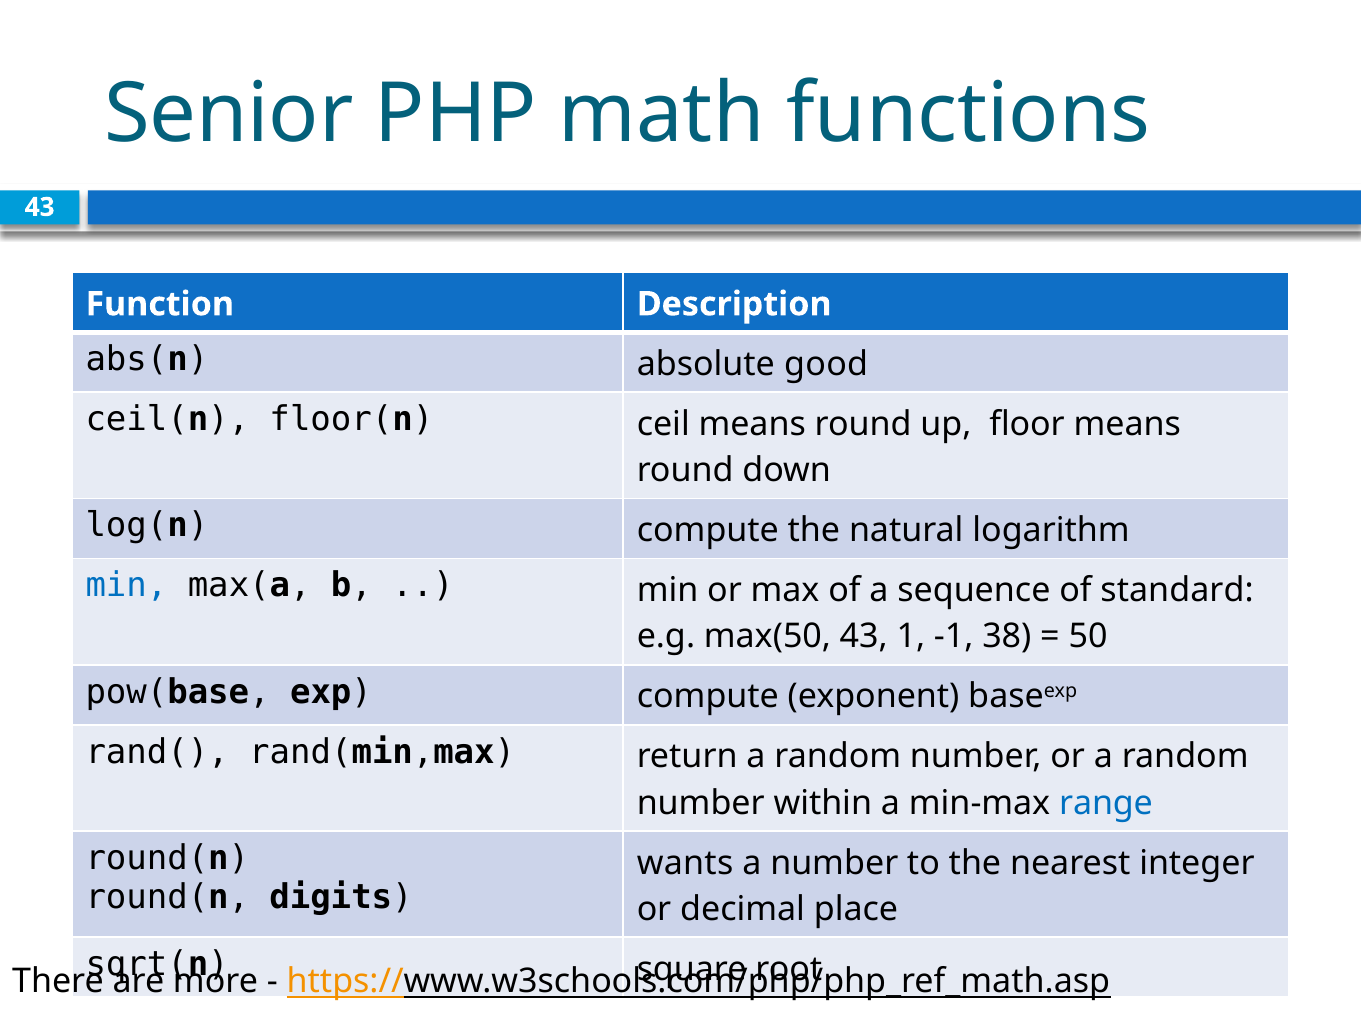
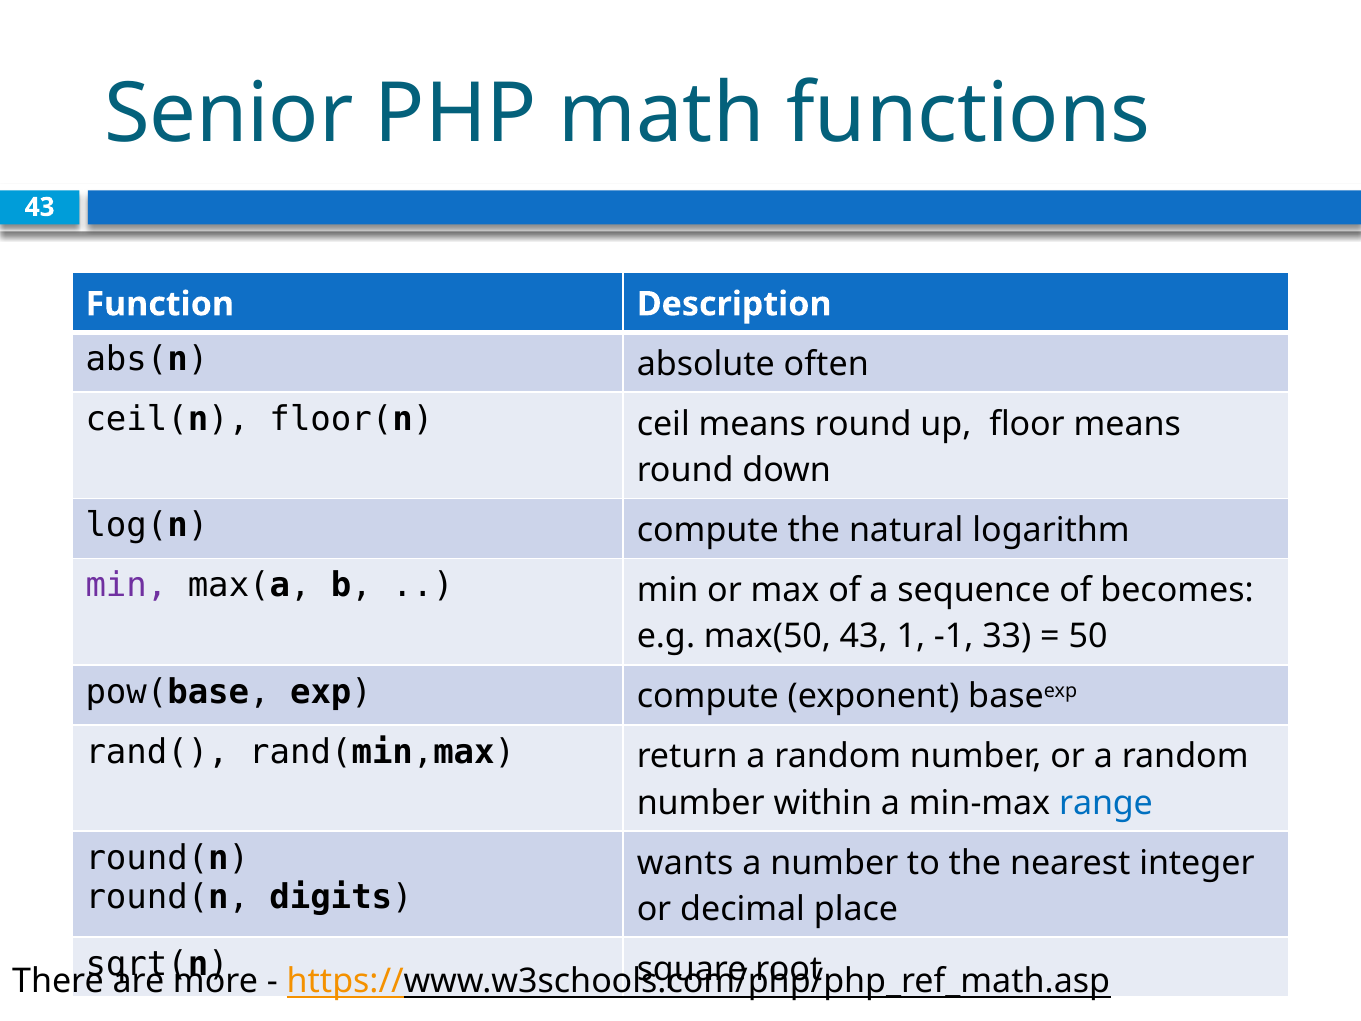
good: good -> often
min at (126, 585) colour: blue -> purple
standard: standard -> becomes
38: 38 -> 33
